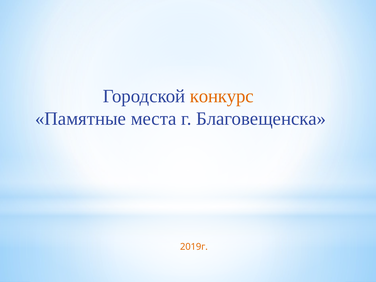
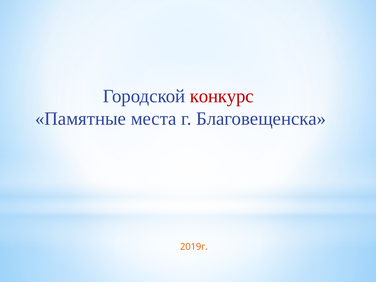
конкурс colour: orange -> red
